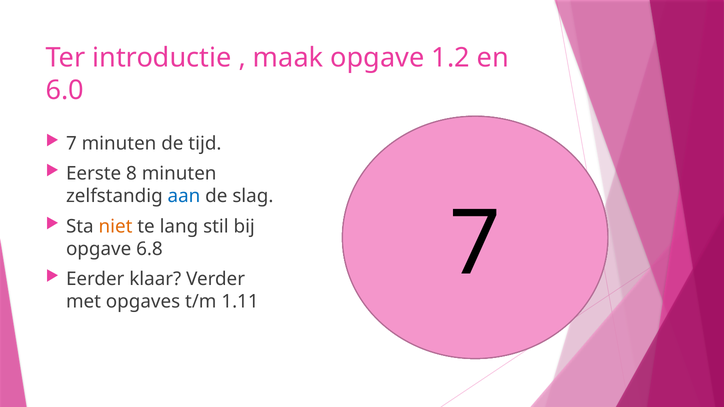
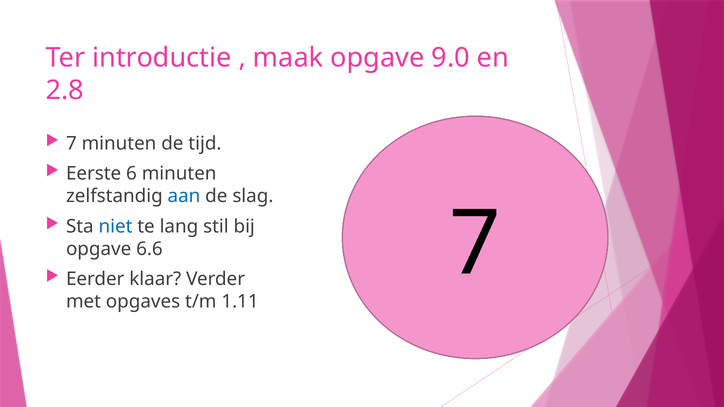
1.2: 1.2 -> 9.0
6.0: 6.0 -> 2.8
8: 8 -> 6
niet colour: orange -> blue
6.8: 6.8 -> 6.6
